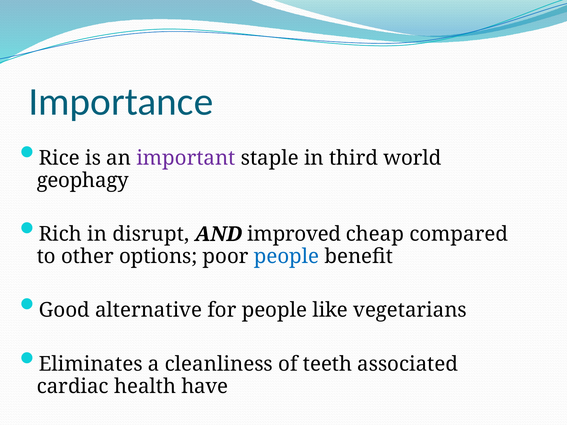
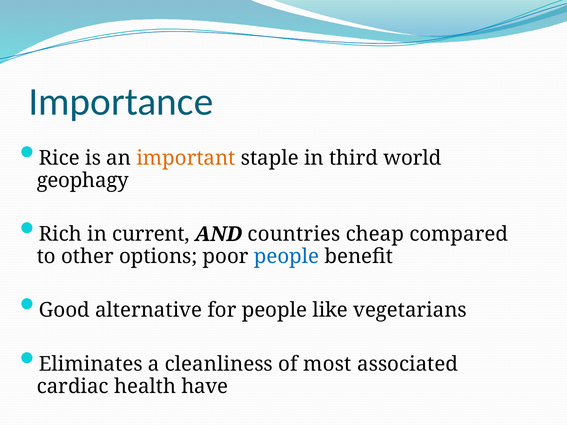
important colour: purple -> orange
disrupt: disrupt -> current
improved: improved -> countries
teeth: teeth -> most
